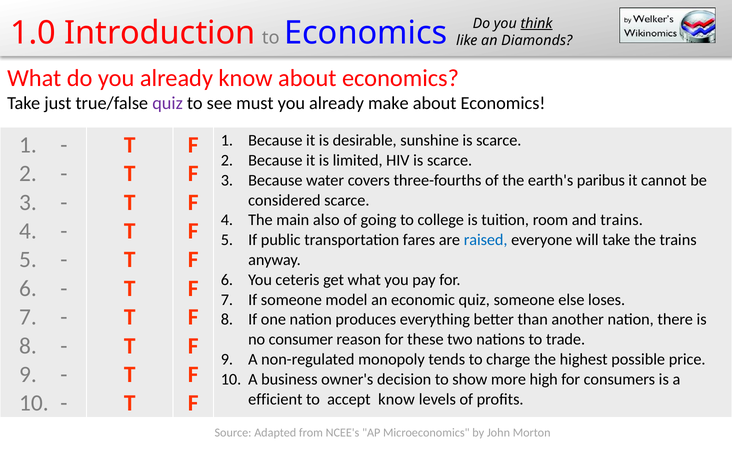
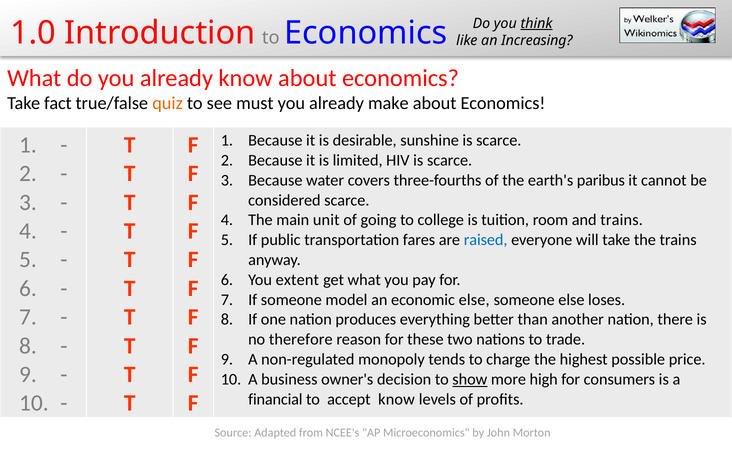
Diamonds: Diamonds -> Increasing
just: just -> fact
quiz at (168, 103) colour: purple -> orange
also: also -> unit
ceteris: ceteris -> extent
economic quiz: quiz -> else
consumer: consumer -> therefore
show underline: none -> present
efficient: efficient -> financial
